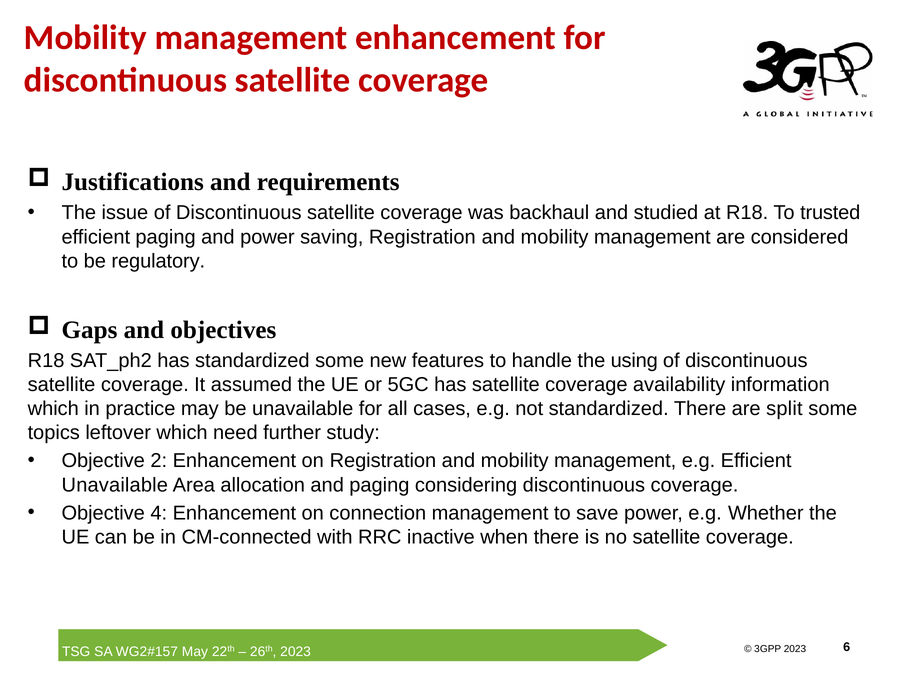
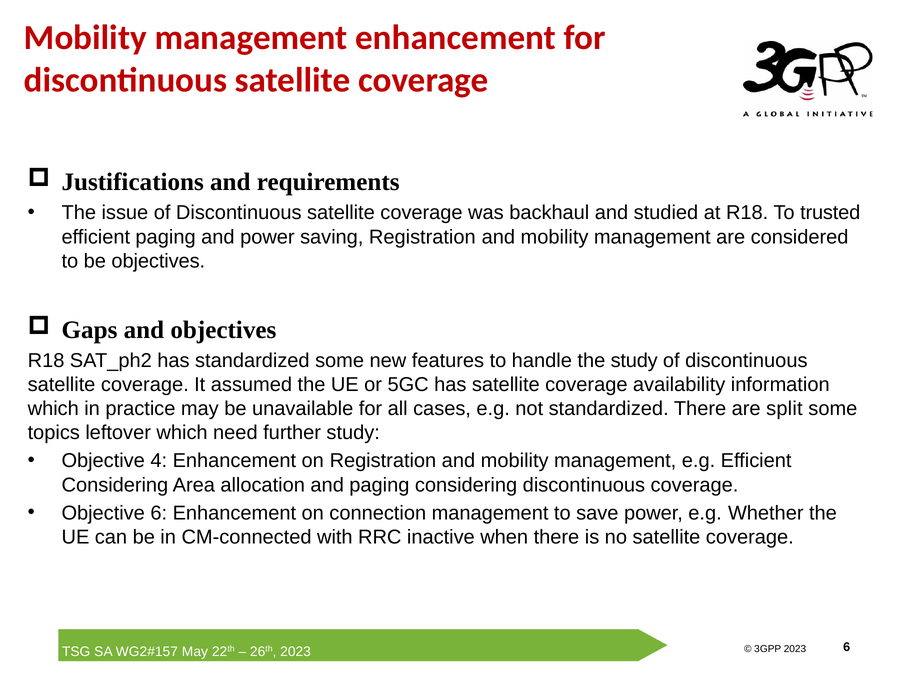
be regulatory: regulatory -> objectives
the using: using -> study
2: 2 -> 4
Unavailable at (115, 485): Unavailable -> Considering
Objective 4: 4 -> 6
